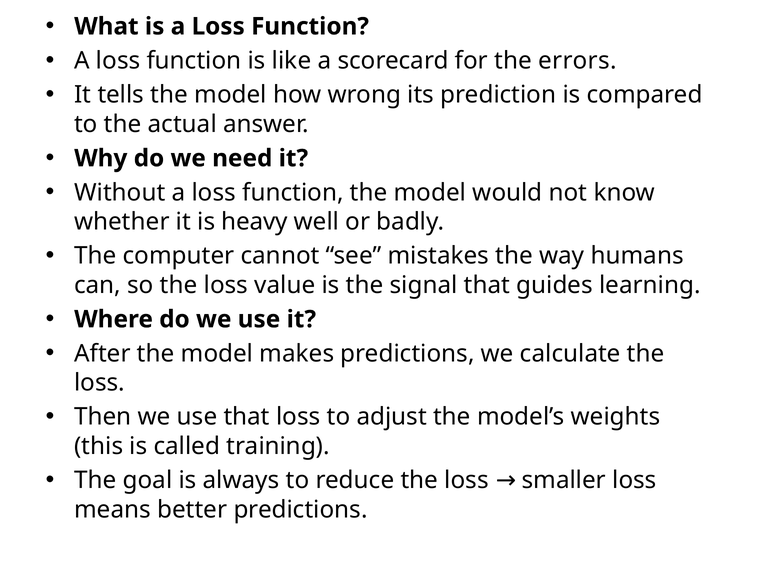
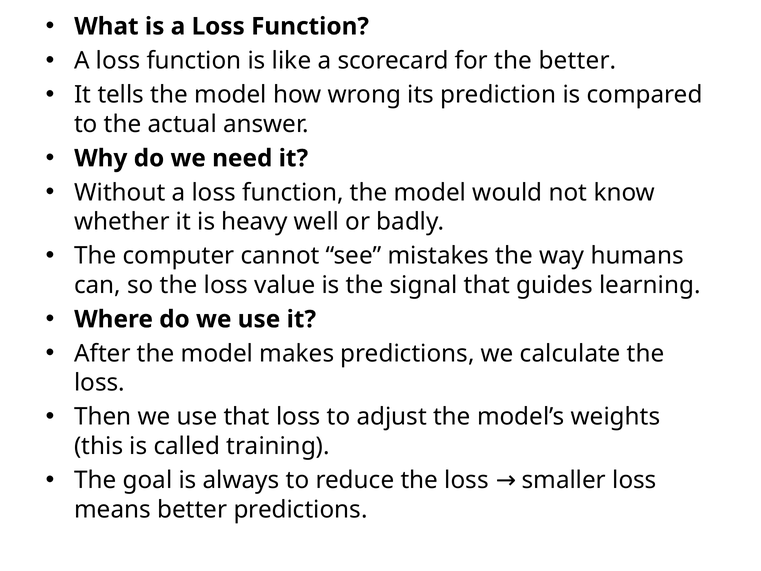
the errors: errors -> better
